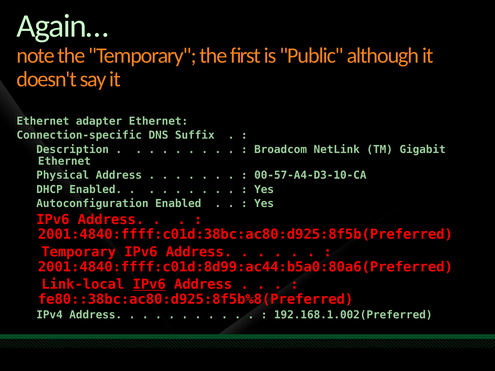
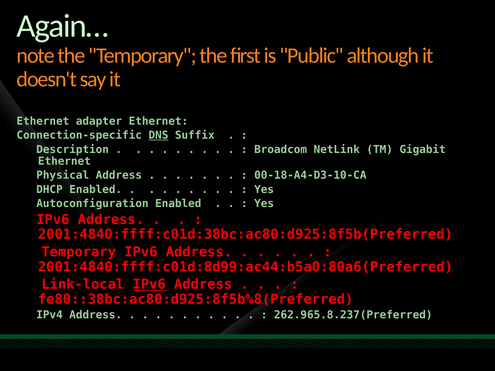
DNS underline: none -> present
00-57-A4-D3-10-CA: 00-57-A4-D3-10-CA -> 00-18-A4-D3-10-CA
192.168.1.002(Preferred: 192.168.1.002(Preferred -> 262.965.8.237(Preferred
